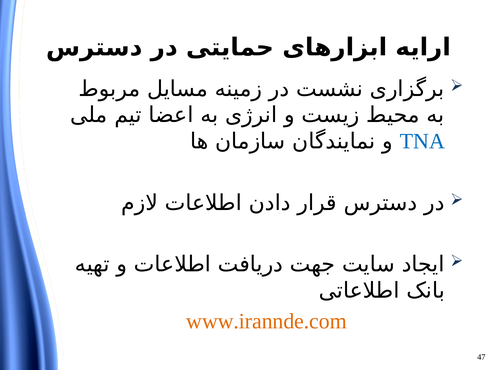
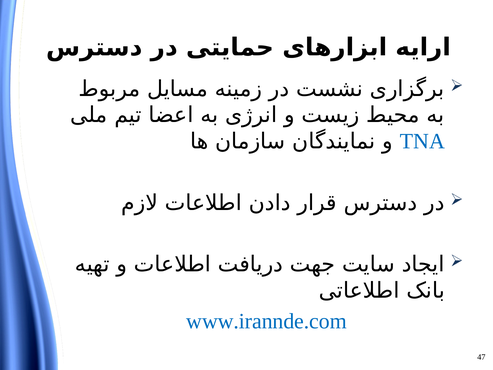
www.irannde.com colour: orange -> blue
